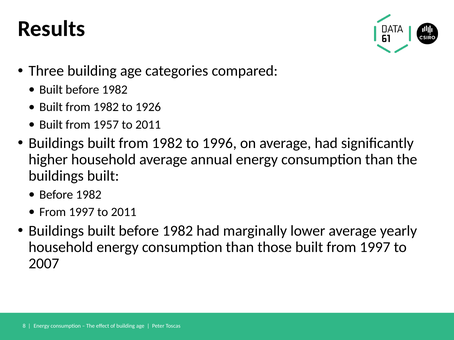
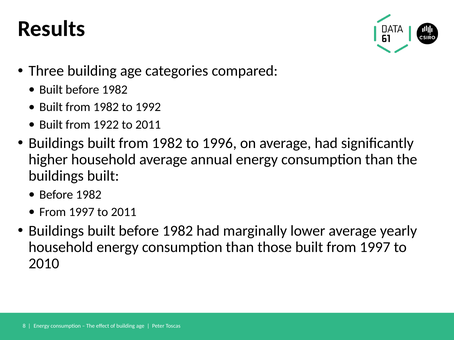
1926: 1926 -> 1992
1957: 1957 -> 1922
2007: 2007 -> 2010
